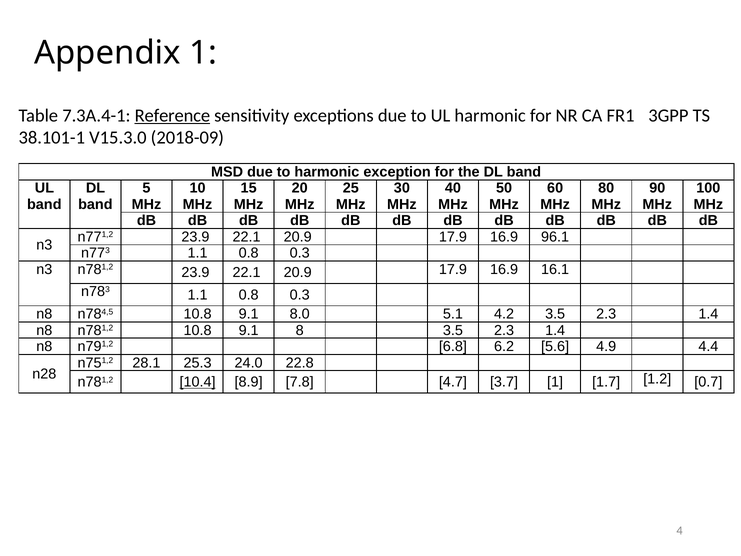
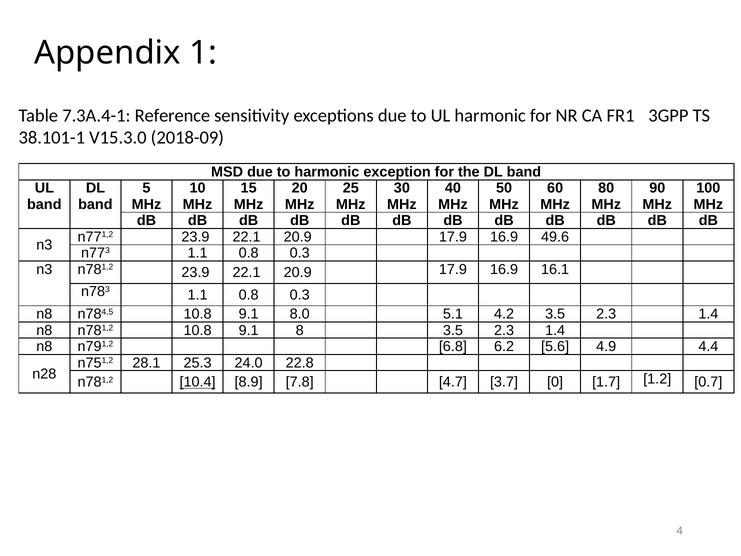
Reference underline: present -> none
96.1: 96.1 -> 49.6
3.7 1: 1 -> 0
